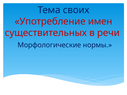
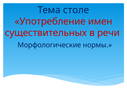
своих: своих -> столе
